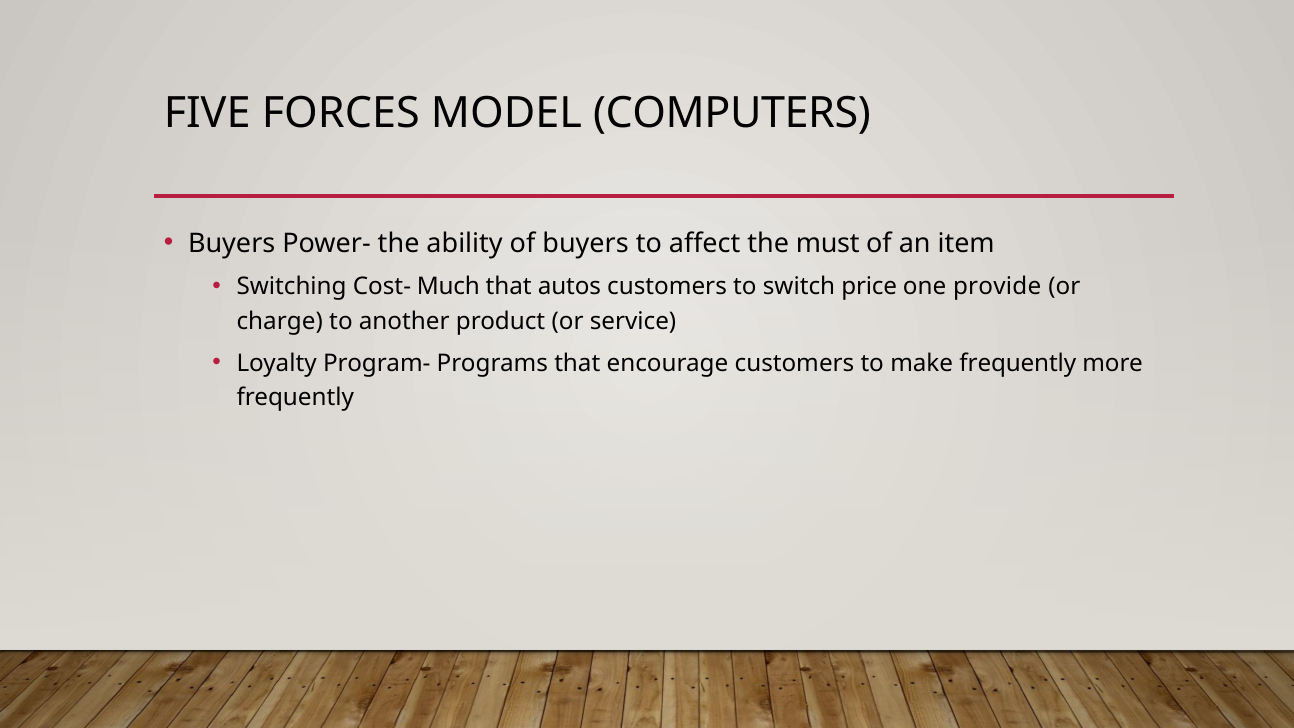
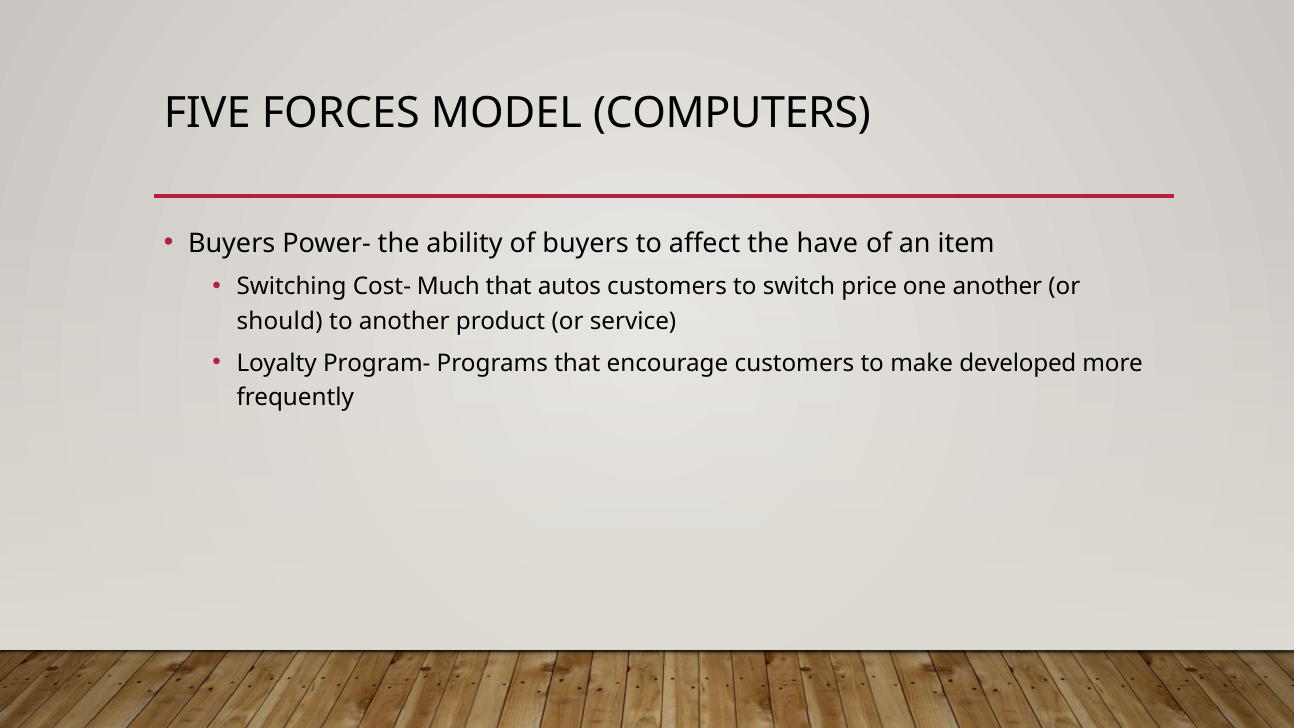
must: must -> have
one provide: provide -> another
charge: charge -> should
make frequently: frequently -> developed
